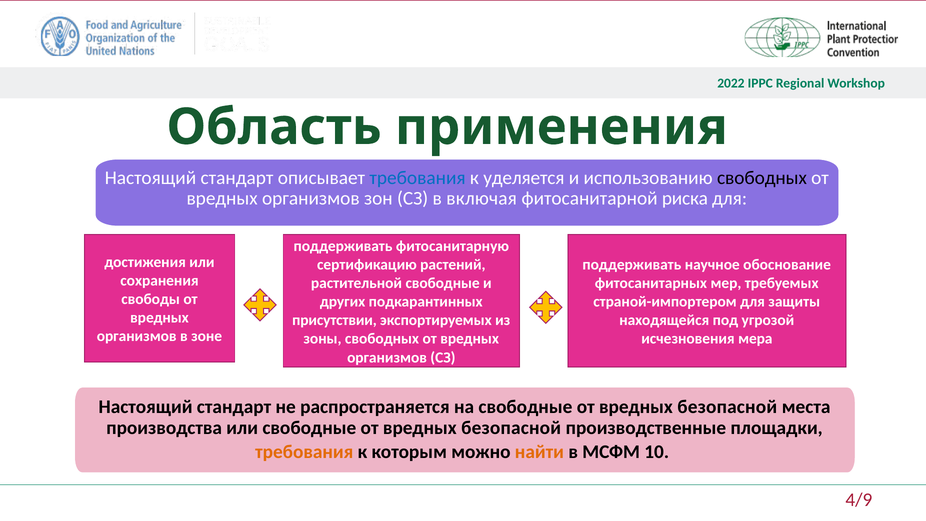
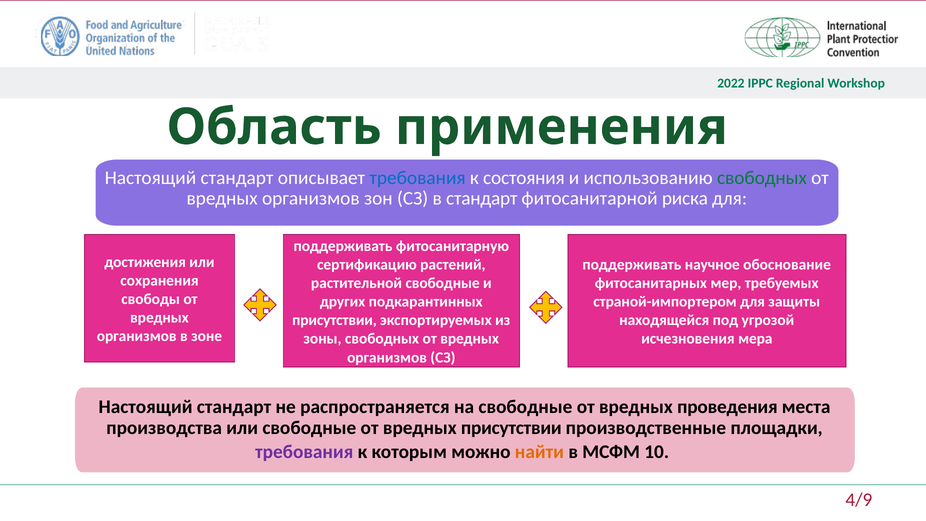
уделяется: уделяется -> состояния
свободных at (762, 178) colour: black -> green
в включая: включая -> стандарт
безопасной at (727, 407): безопасной -> проведения
безопасной at (511, 428): безопасной -> присутствии
требования at (304, 452) colour: orange -> purple
